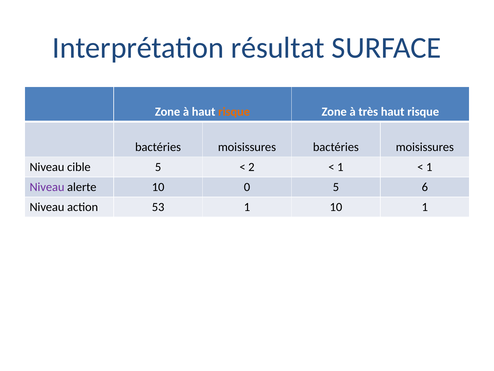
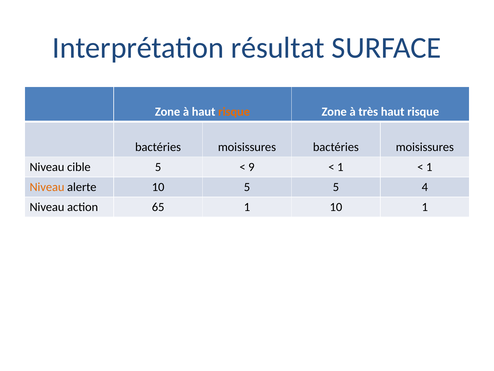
2: 2 -> 9
Niveau at (47, 187) colour: purple -> orange
10 0: 0 -> 5
6: 6 -> 4
53: 53 -> 65
